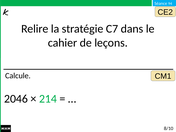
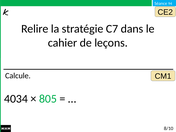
2046: 2046 -> 4034
214: 214 -> 805
